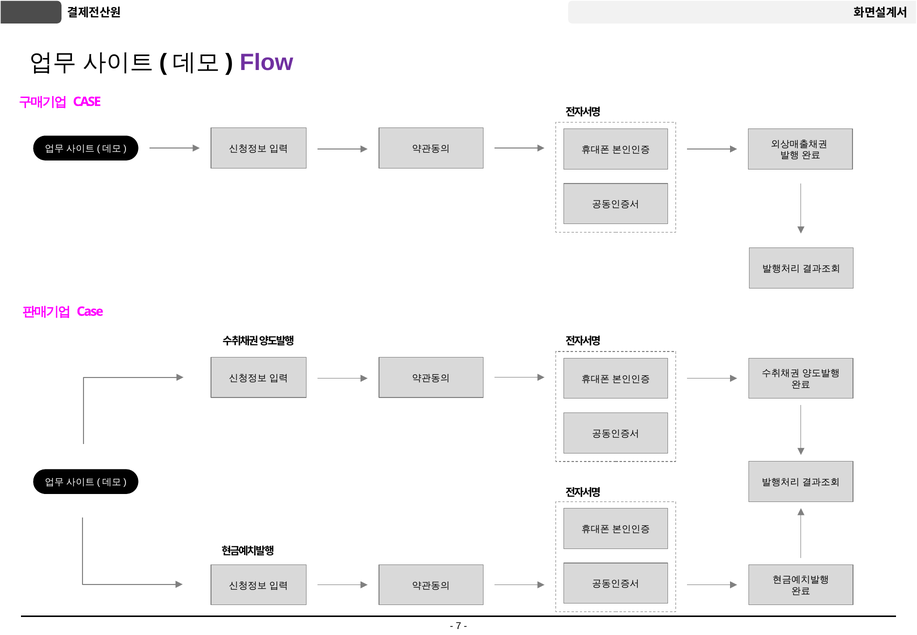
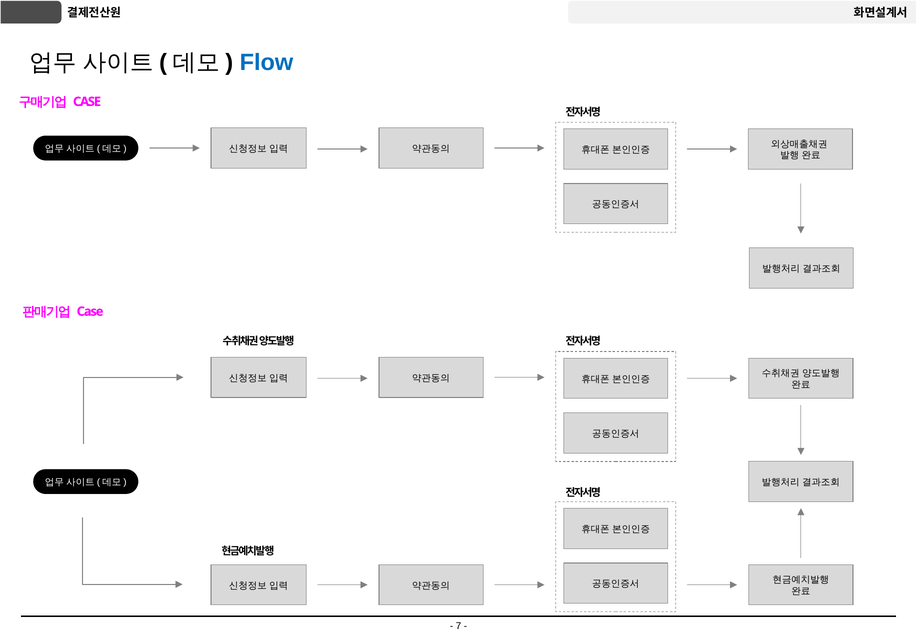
Flow colour: purple -> blue
